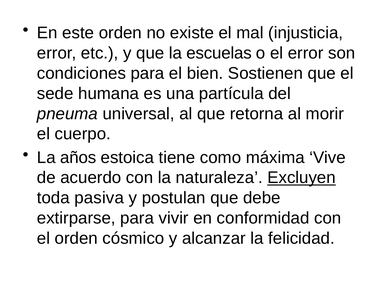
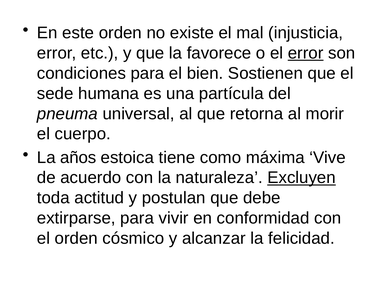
escuelas: escuelas -> favorece
error at (306, 53) underline: none -> present
pasiva: pasiva -> actitud
